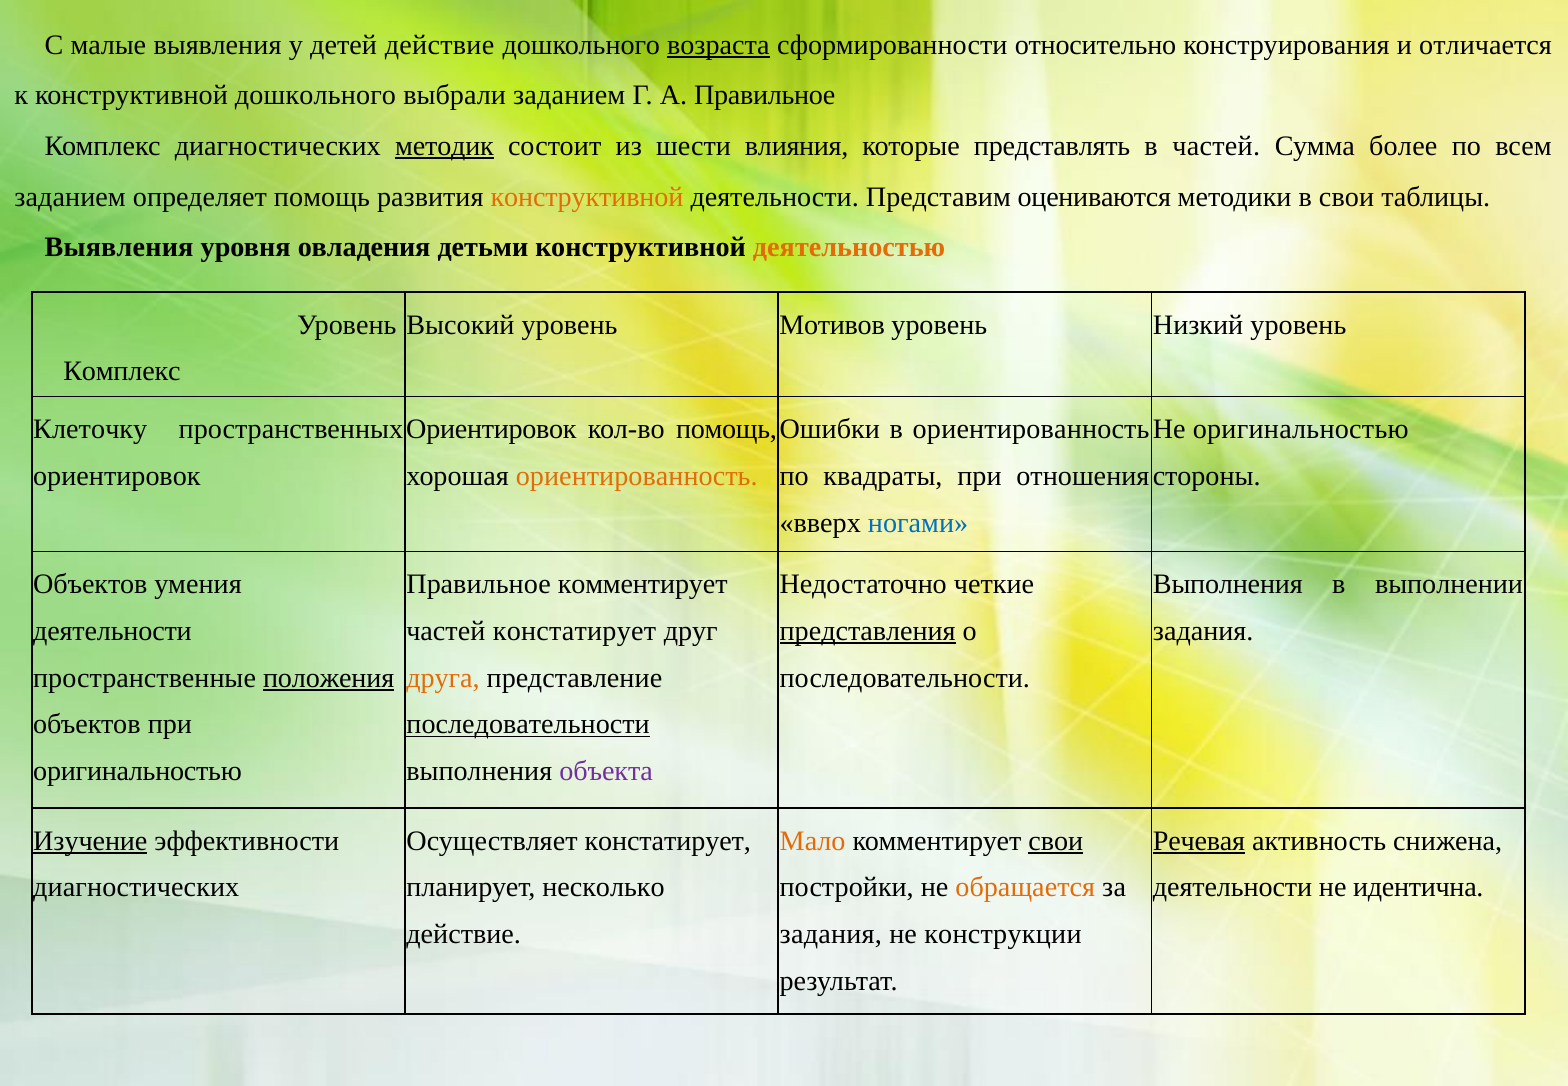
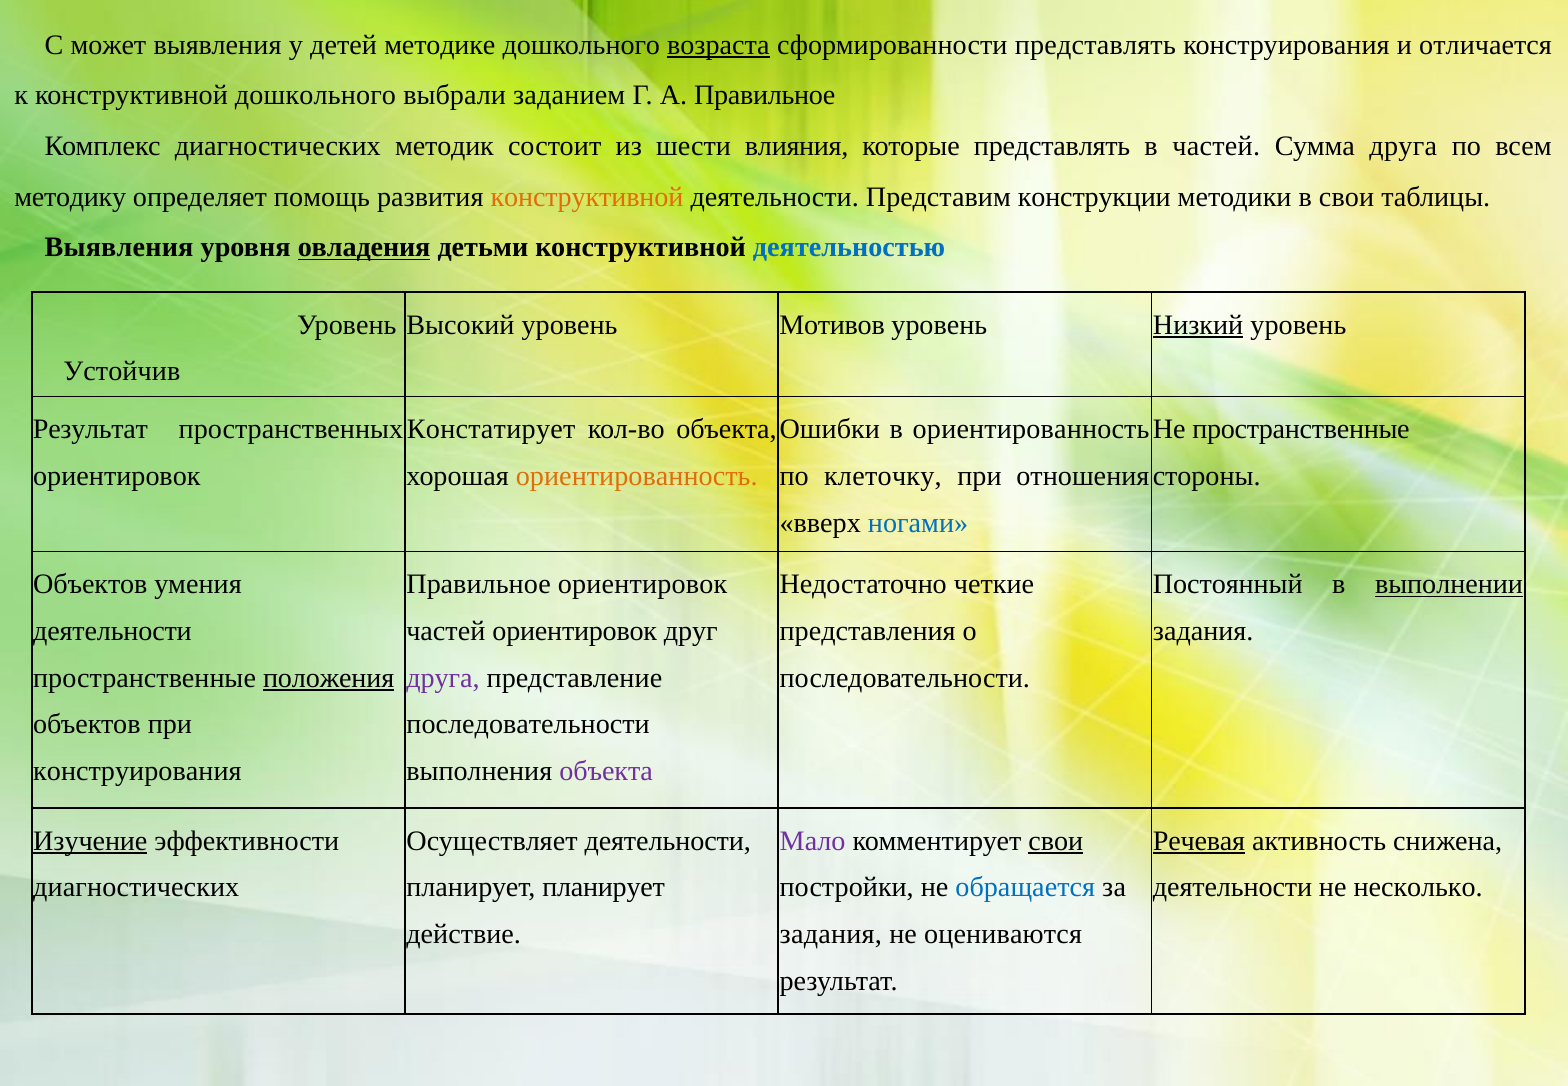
малые: малые -> может
детей действие: действие -> методике
сформированности относительно: относительно -> представлять
методик underline: present -> none
Сумма более: более -> друга
заданием at (70, 197): заданием -> методику
оцениваются: оцениваются -> конструкции
овладения underline: none -> present
деятельностью colour: orange -> blue
Низкий underline: none -> present
Комплекс at (122, 372): Комплекс -> Устойчив
Клеточку at (90, 429): Клеточку -> Результат
Ориентировок at (491, 429): Ориентировок -> Констатирует
кол-во помощь: помощь -> объекта
Не оригинальностью: оригинальностью -> пространственные
квадраты: квадраты -> клеточку
Правильное комментирует: комментирует -> ориентировок
Выполнения at (1228, 584): Выполнения -> Постоянный
выполнении underline: none -> present
частей констатирует: констатирует -> ориентировок
представления underline: present -> none
друга at (443, 678) colour: orange -> purple
последовательности at (528, 724) underline: present -> none
оригинальностью at (138, 771): оригинальностью -> конструирования
Осуществляет констатирует: констатирует -> деятельности
Мало colour: orange -> purple
планирует несколько: несколько -> планирует
обращается colour: orange -> blue
идентична: идентична -> несколько
конструкции: конструкции -> оцениваются
